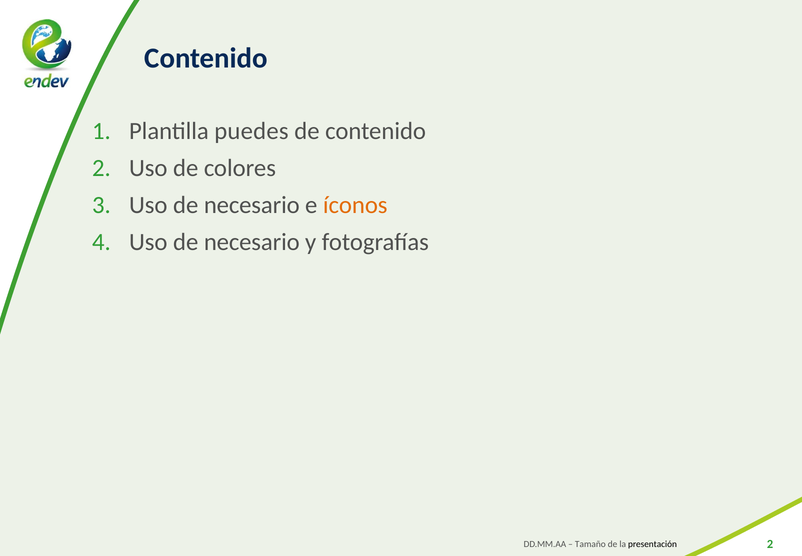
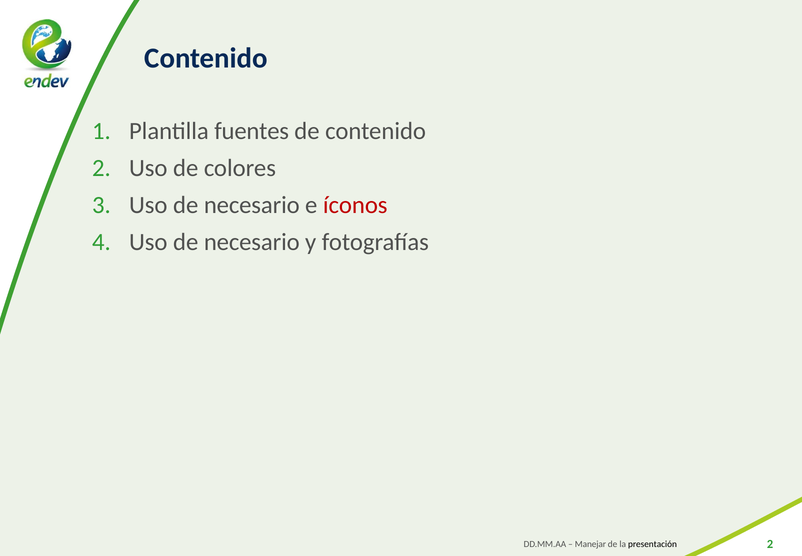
puedes: puedes -> fuentes
íconos colour: orange -> red
Tamaño: Tamaño -> Manejar
